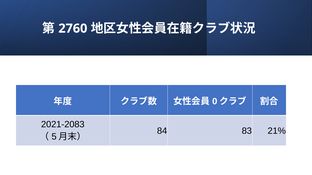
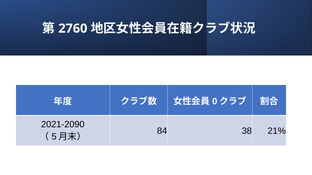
2021-2083: 2021-2083 -> 2021-2090
83: 83 -> 38
